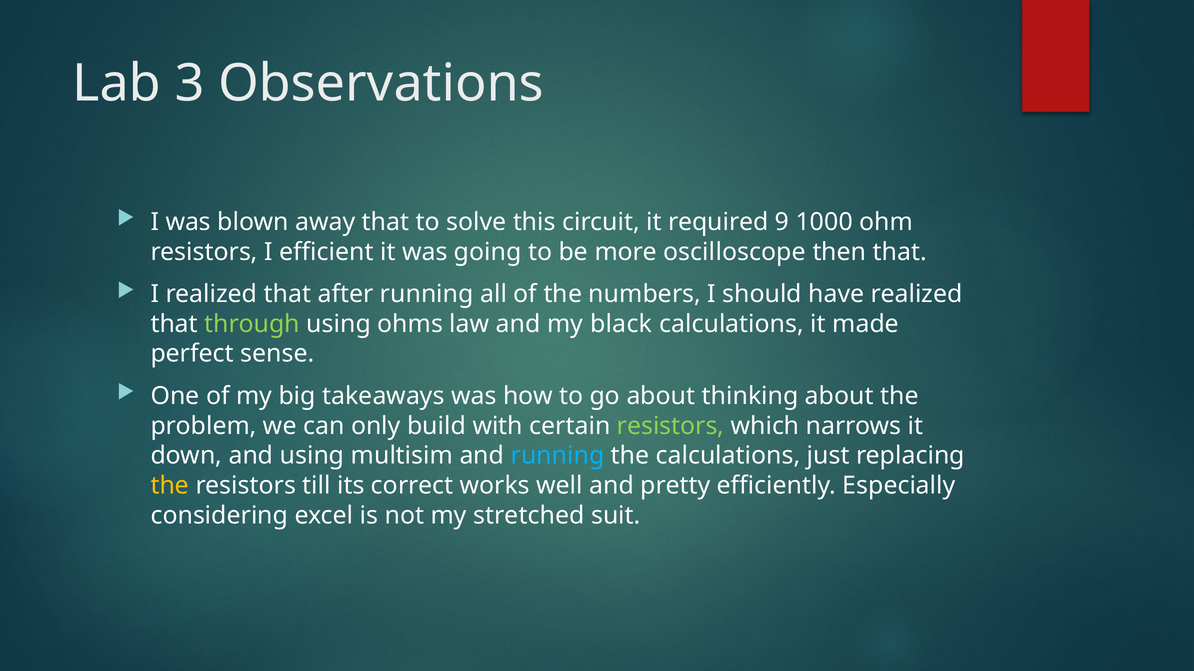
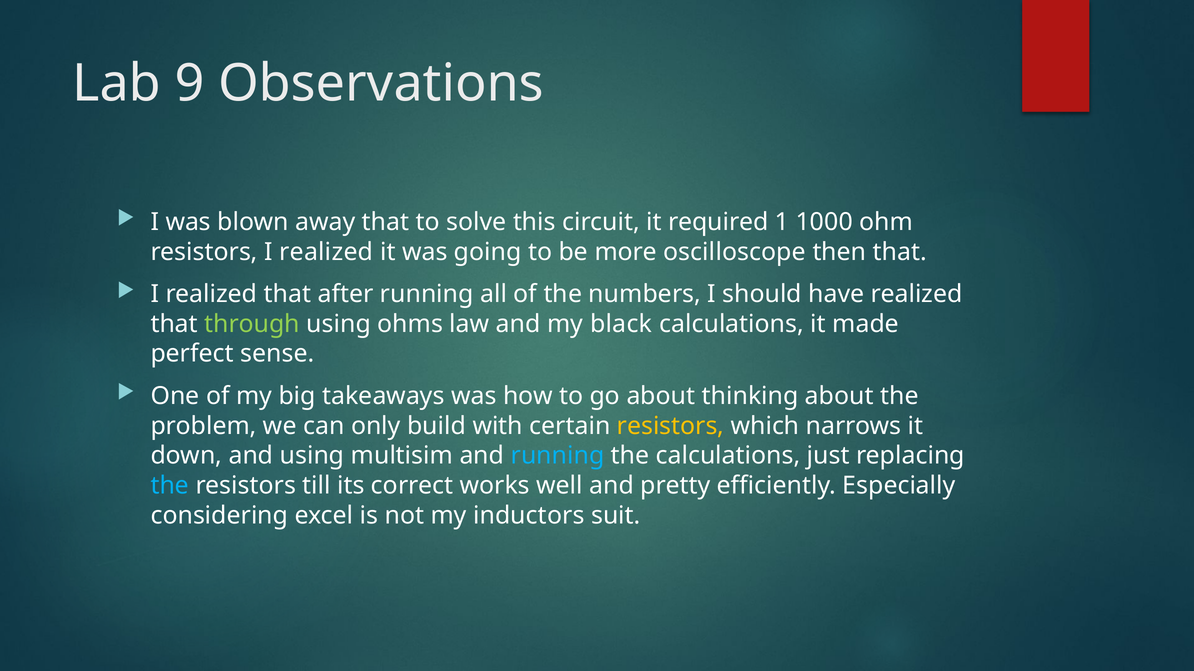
3: 3 -> 9
9: 9 -> 1
resistors I efficient: efficient -> realized
resistors at (671, 426) colour: light green -> yellow
the at (170, 486) colour: yellow -> light blue
stretched: stretched -> inductors
